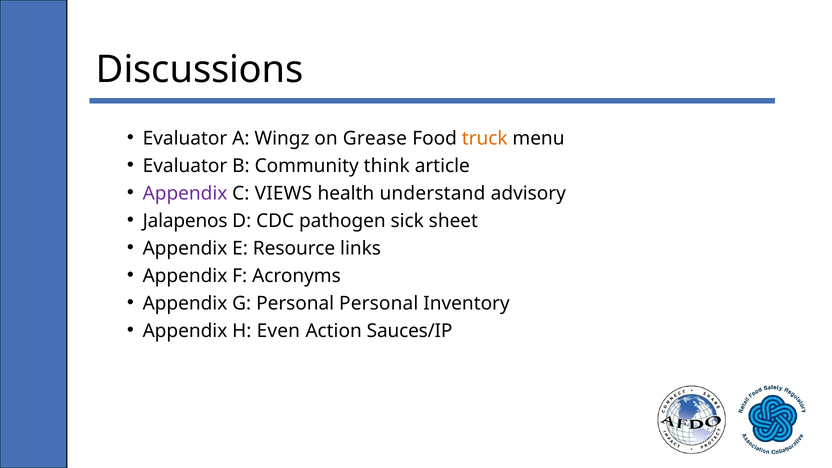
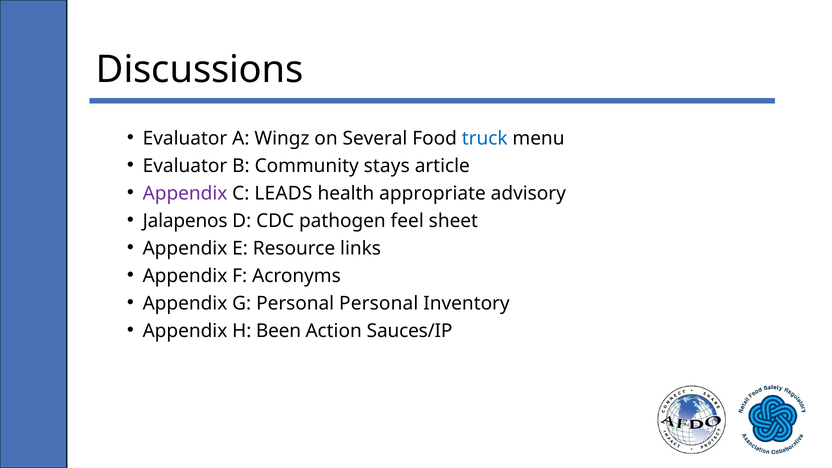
Grease: Grease -> Several
truck colour: orange -> blue
think: think -> stays
VIEWS: VIEWS -> LEADS
understand: understand -> appropriate
sick: sick -> feel
Even: Even -> Been
